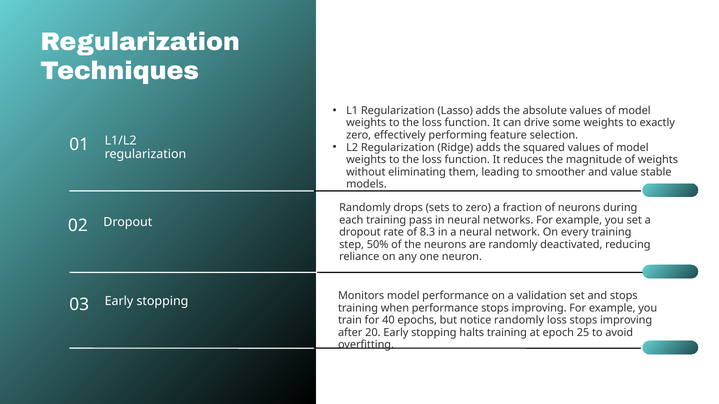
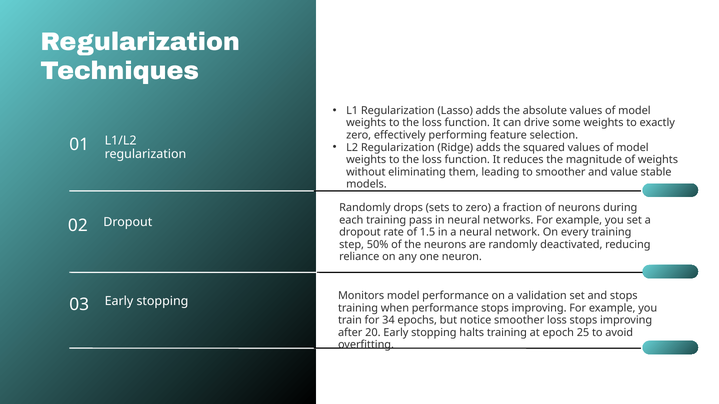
8.3: 8.3 -> 1.5
40: 40 -> 34
notice randomly: randomly -> smoother
